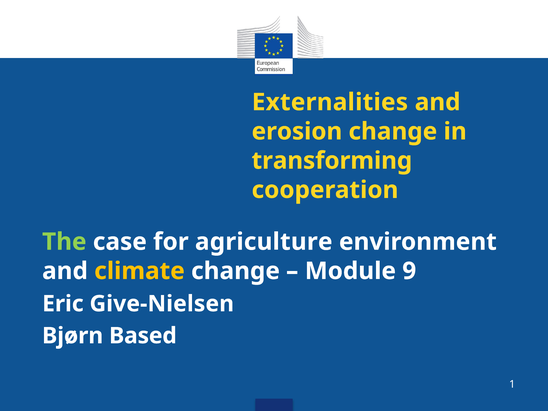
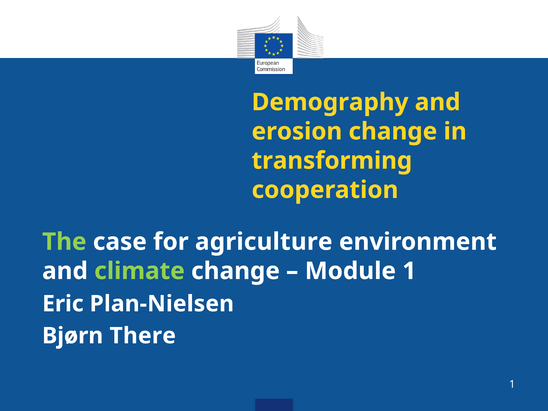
Externalities: Externalities -> Demography
climate colour: yellow -> light green
Module 9: 9 -> 1
Give-Nielsen: Give-Nielsen -> Plan-Nielsen
Based: Based -> There
